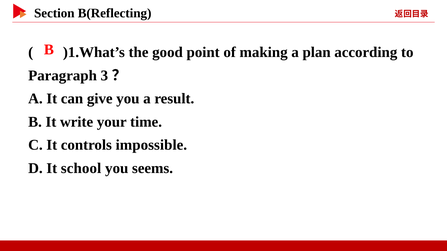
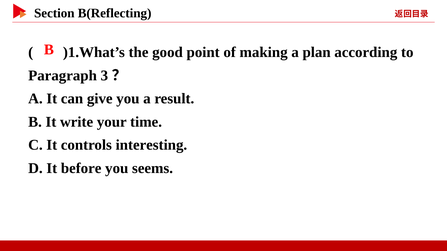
impossible: impossible -> interesting
school: school -> before
